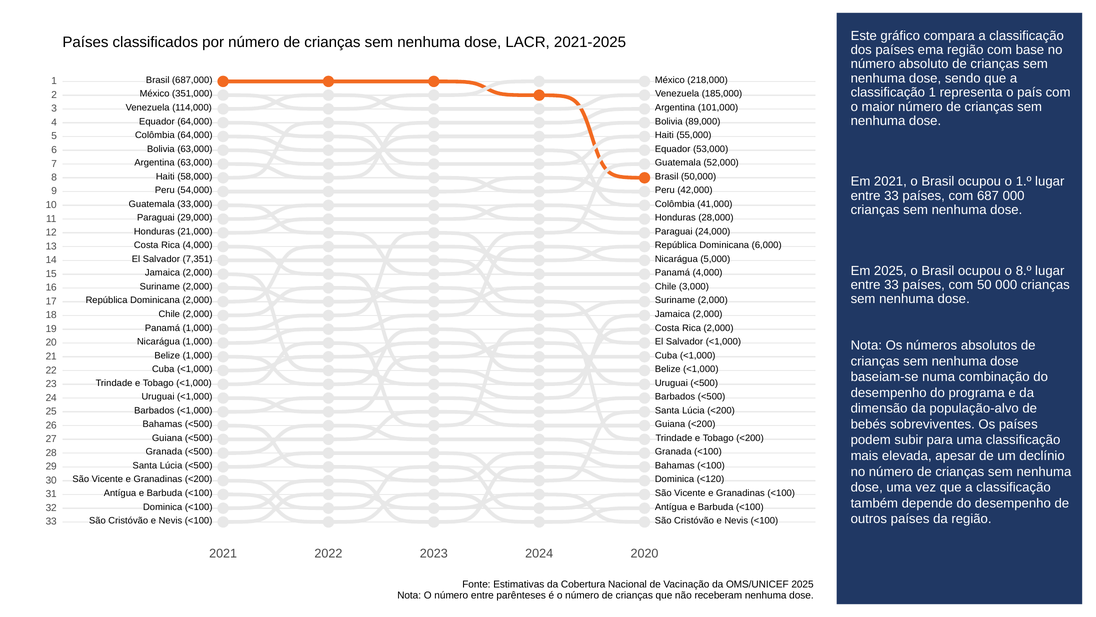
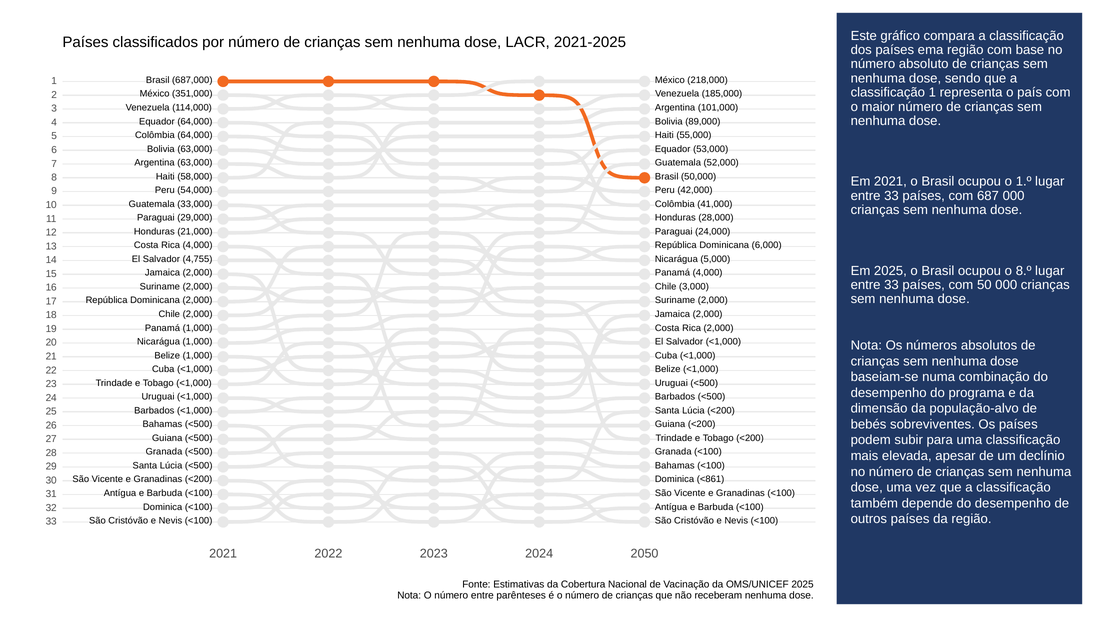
7,351: 7,351 -> 4,755
<120: <120 -> <861
2020: 2020 -> 2050
